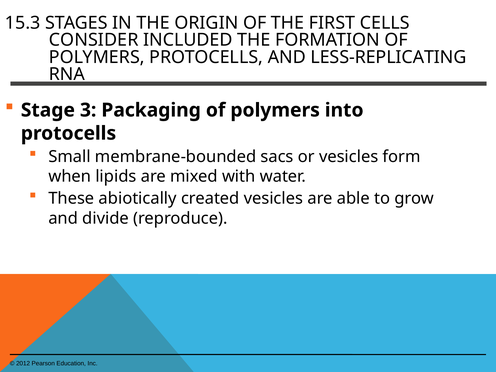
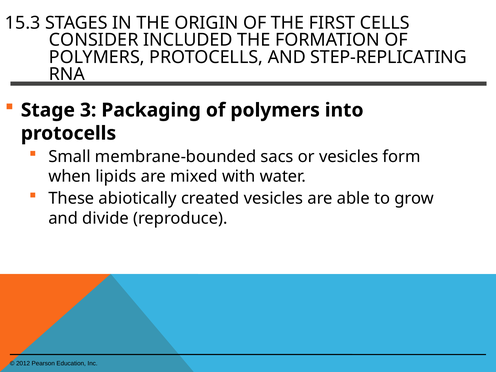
LESS-REPLICATING: LESS-REPLICATING -> STEP-REPLICATING
